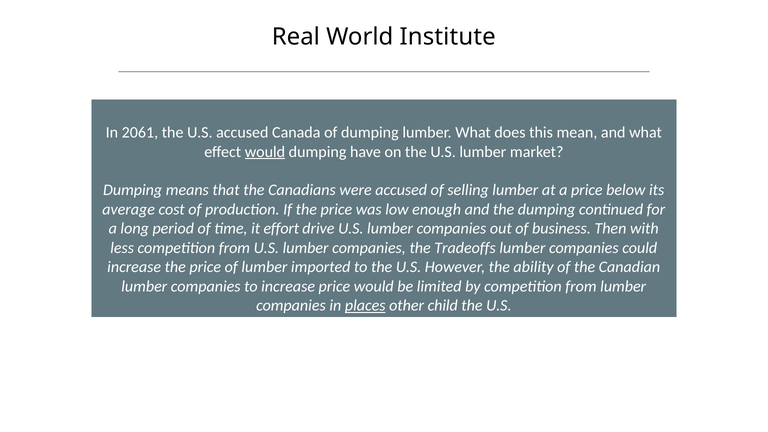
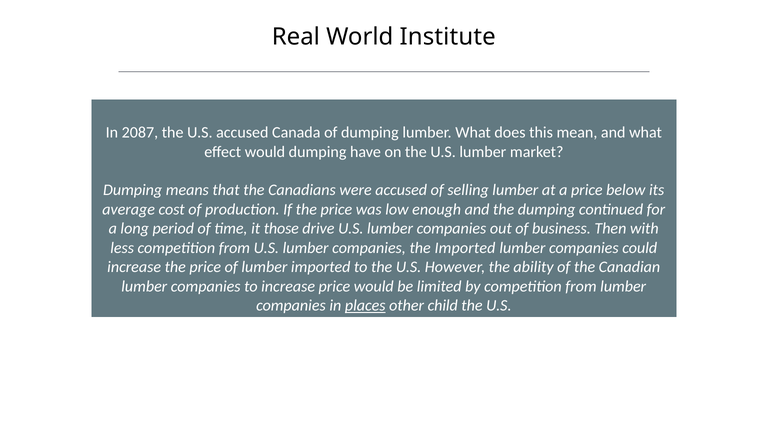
2061: 2061 -> 2087
would at (265, 152) underline: present -> none
effort: effort -> those
the Tradeoffs: Tradeoffs -> Imported
